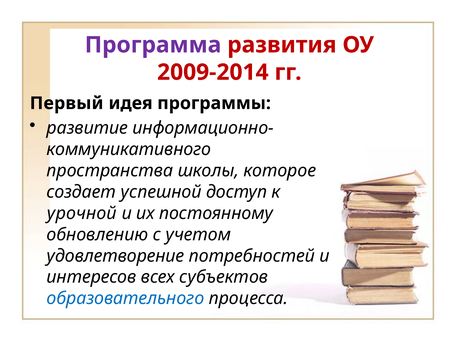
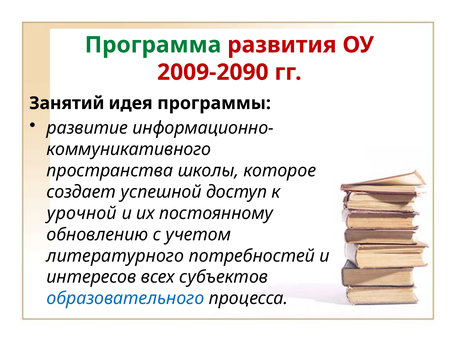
Программа colour: purple -> green
2009-2014: 2009-2014 -> 2009-2090
Первый: Первый -> Занятий
удовлетворение: удовлетворение -> литературного
